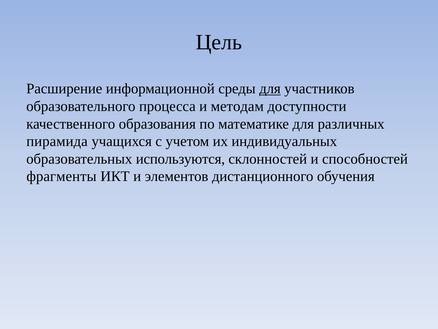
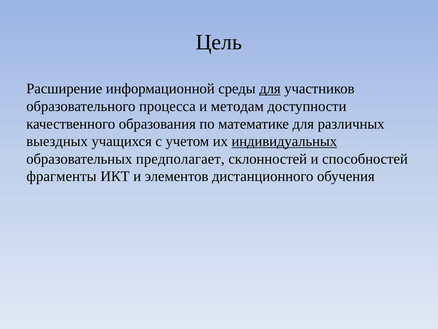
пирамида: пирамида -> выездных
индивидуальных underline: none -> present
используются: используются -> предполагает
